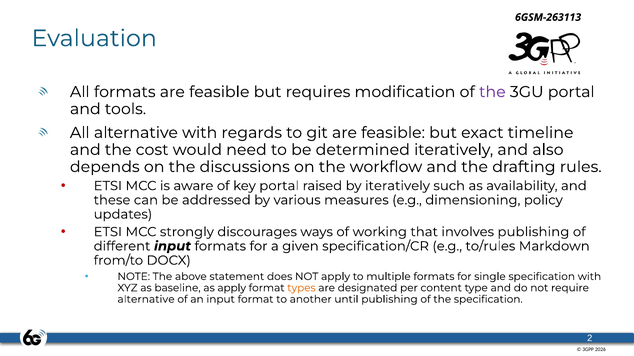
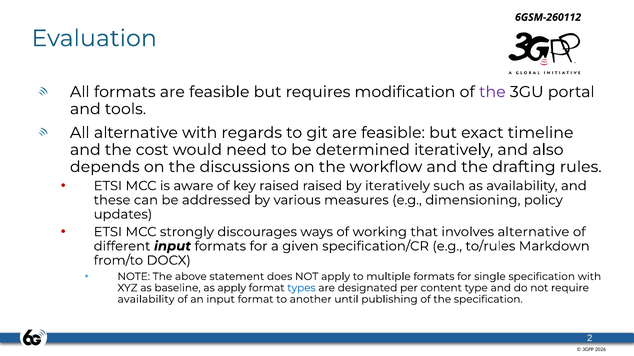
6GSM-263113: 6GSM-263113 -> 6GSM-260112
key portal: portal -> raised
involves publishing: publishing -> alternative
types colour: orange -> blue
alternative at (146, 300): alternative -> availability
